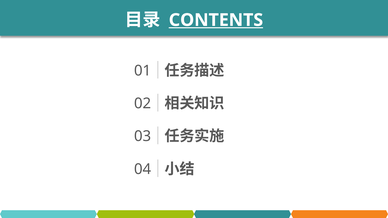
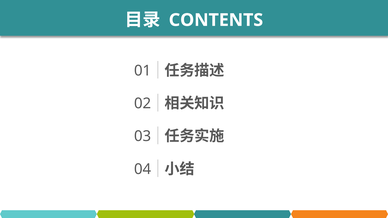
CONTENTS underline: present -> none
